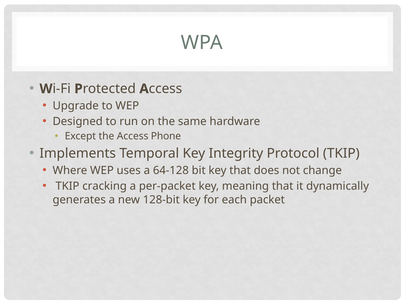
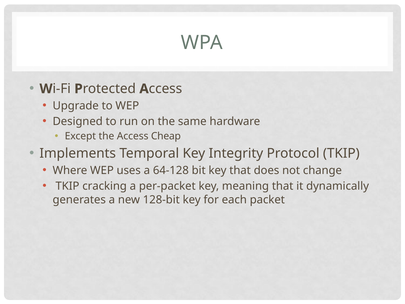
Phone: Phone -> Cheap
